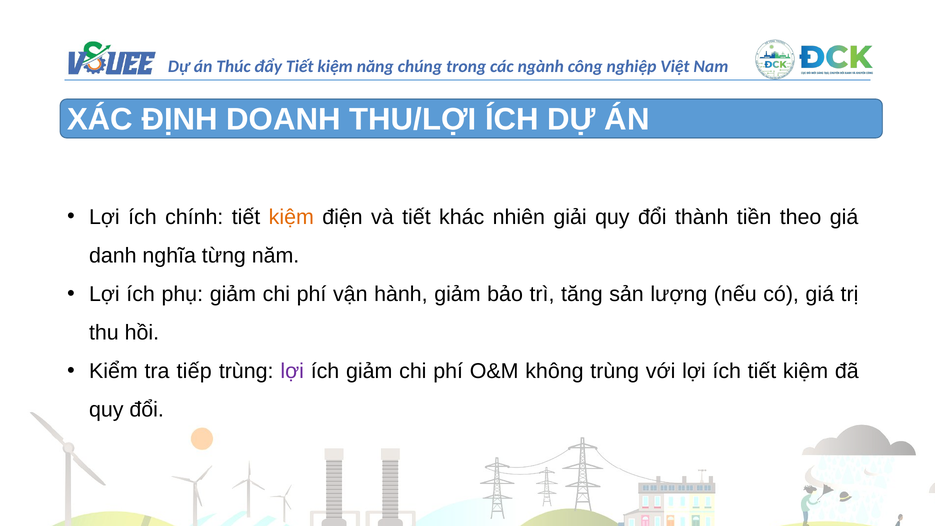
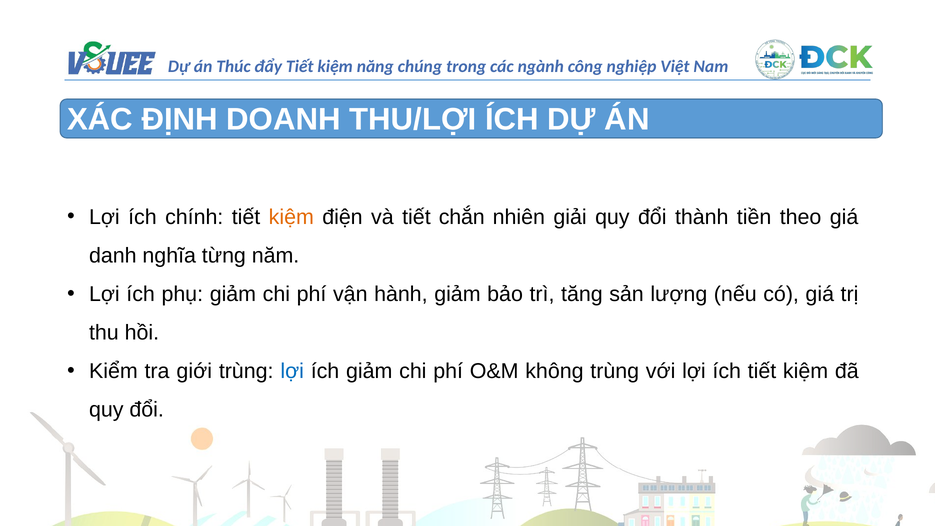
khác: khác -> chắn
tiếp: tiếp -> giới
lợi at (292, 371) colour: purple -> blue
